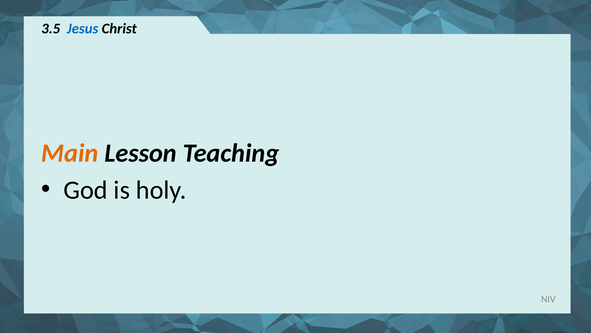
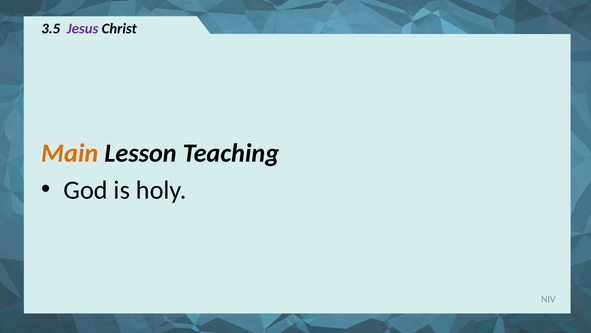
Jesus colour: blue -> purple
